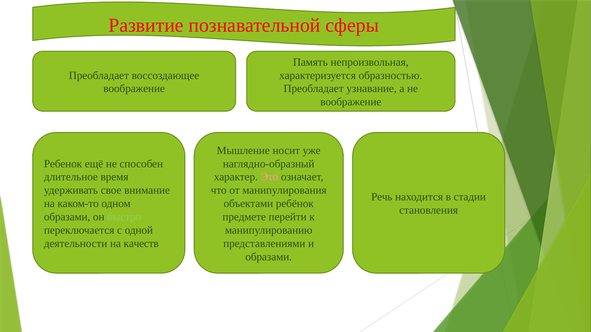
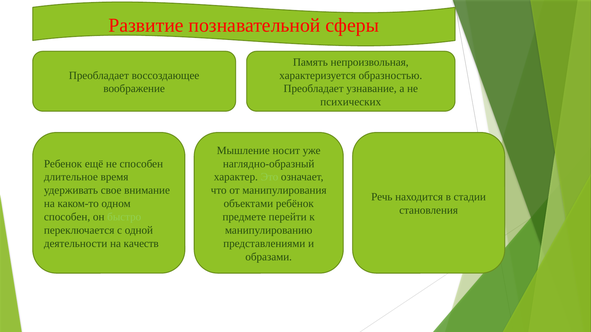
воображение at (351, 102): воображение -> психических
Это colour: pink -> light green
образами at (67, 217): образами -> способен
